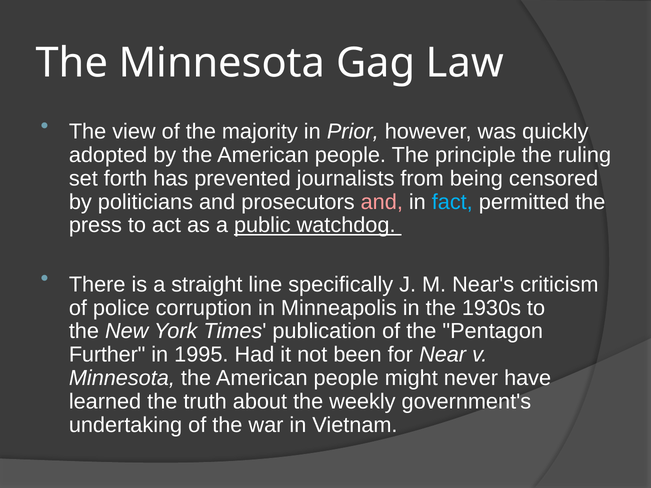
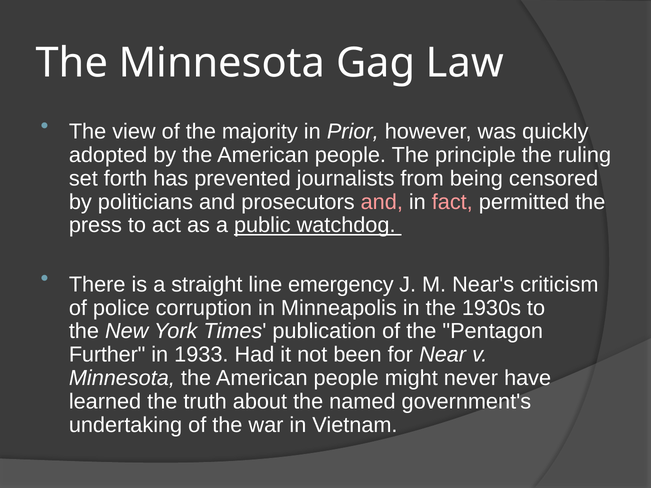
fact colour: light blue -> pink
specifically: specifically -> emergency
1995: 1995 -> 1933
weekly: weekly -> named
